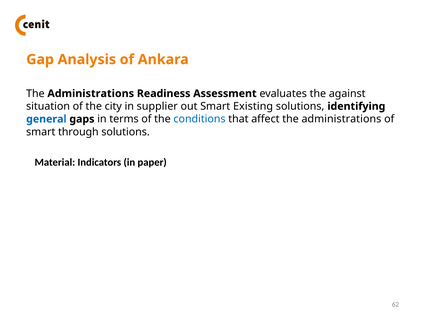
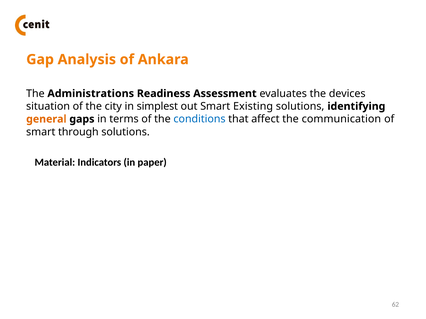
against: against -> devices
supplier: supplier -> simplest
general colour: blue -> orange
affect the administrations: administrations -> communication
